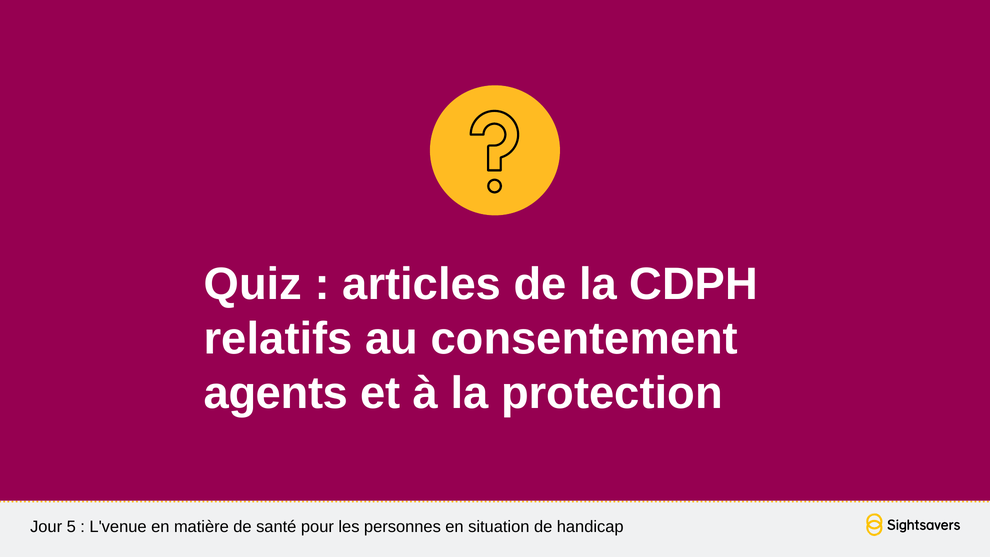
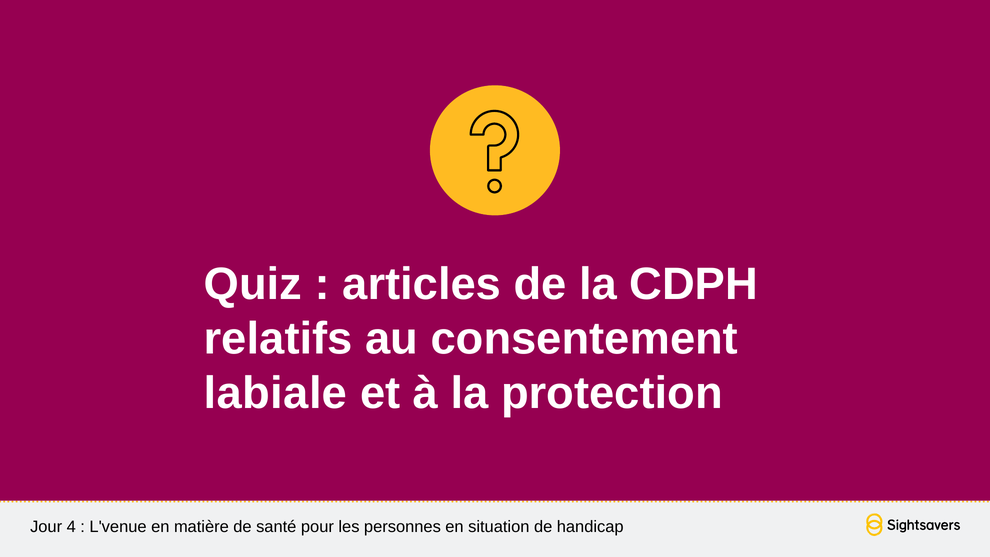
agents: agents -> labiale
5: 5 -> 4
